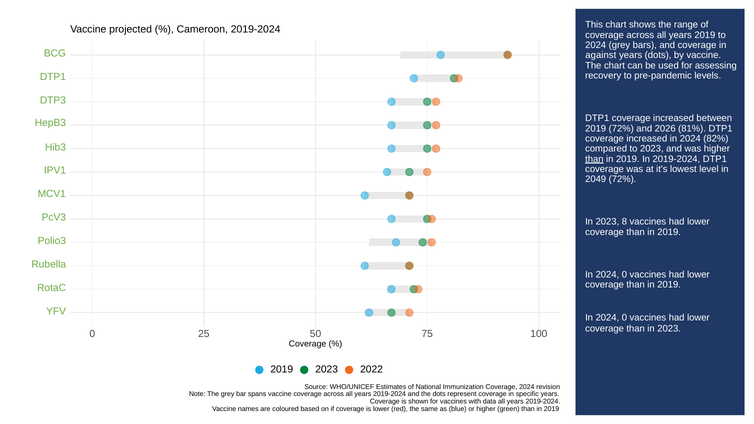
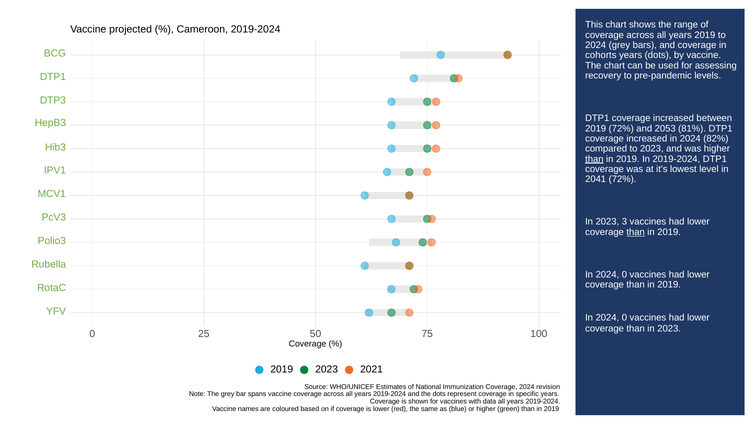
against: against -> cohorts
2026: 2026 -> 2053
2049: 2049 -> 2041
8: 8 -> 3
than at (636, 232) underline: none -> present
2022: 2022 -> 2021
